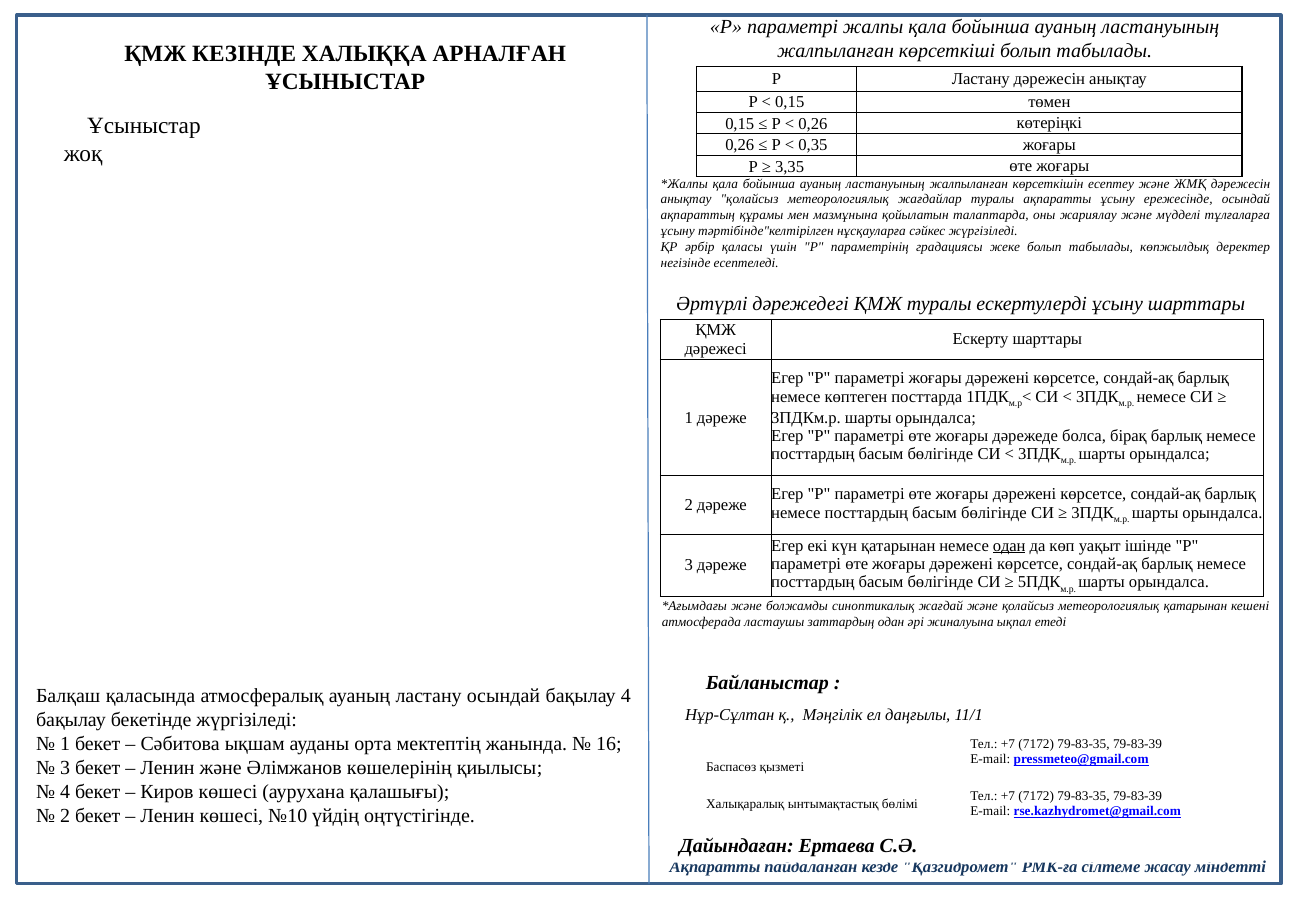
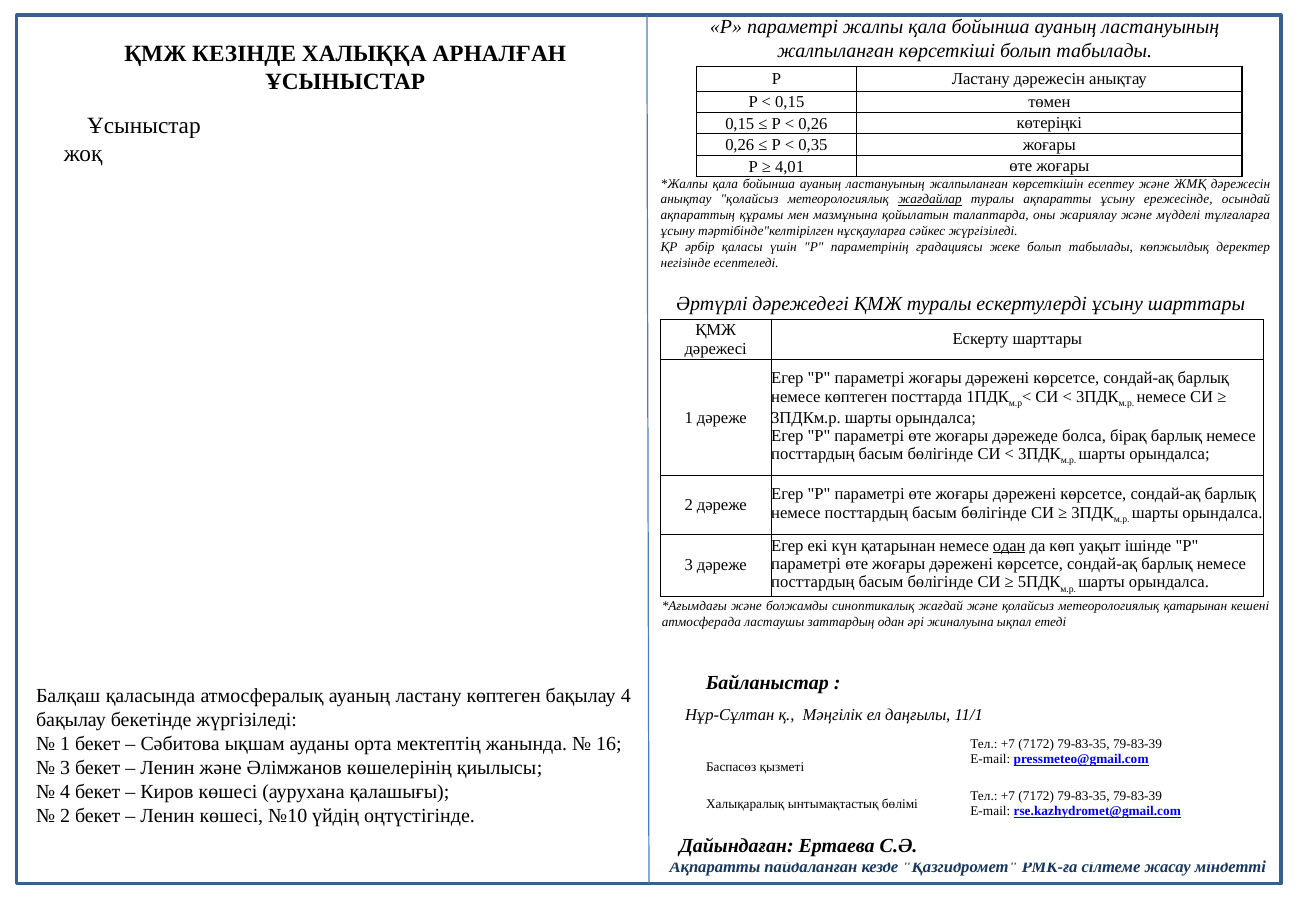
3,35: 3,35 -> 4,01
жағдайлар underline: none -> present
ластану осындай: осындай -> көптеген
